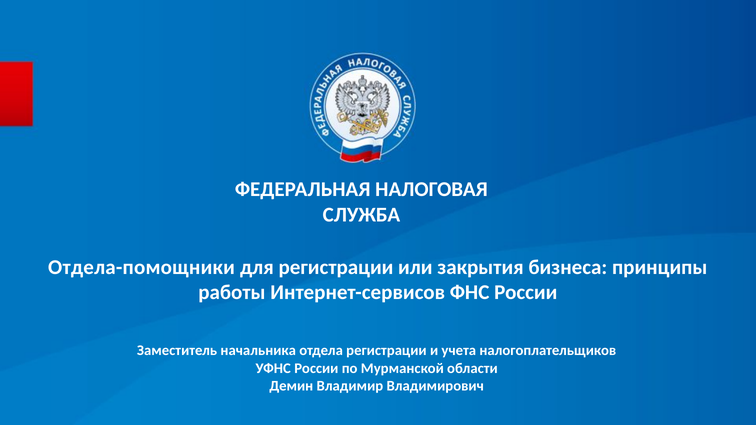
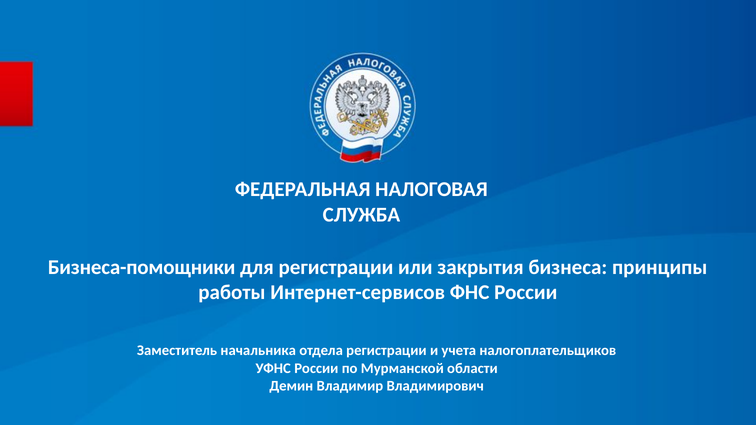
Отдела-помощники: Отдела-помощники -> Бизнеса-помощники
